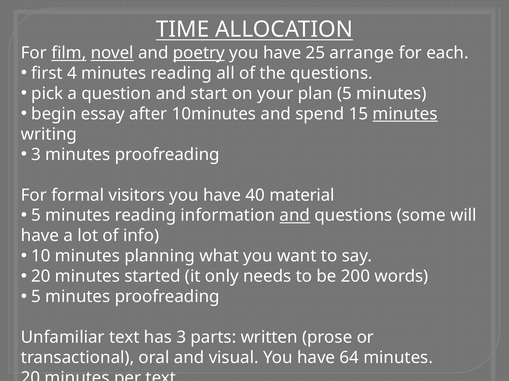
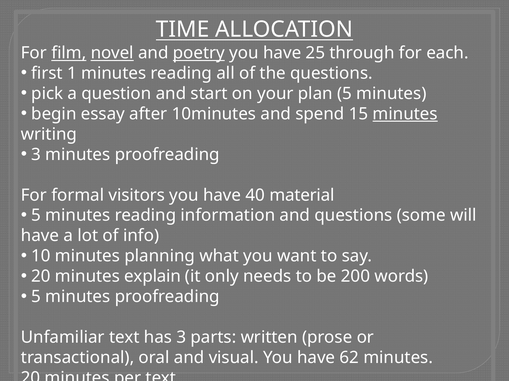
arrange: arrange -> through
4: 4 -> 1
and at (295, 216) underline: present -> none
started: started -> explain
64: 64 -> 62
